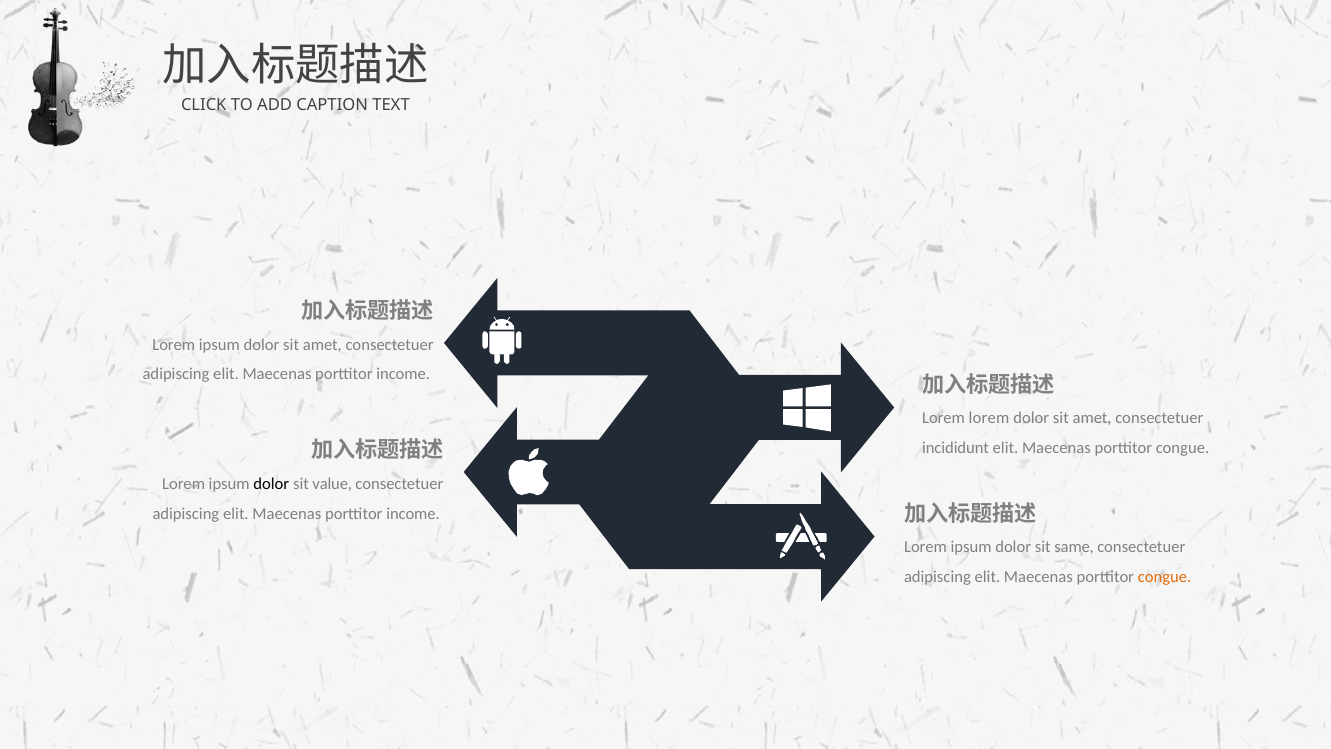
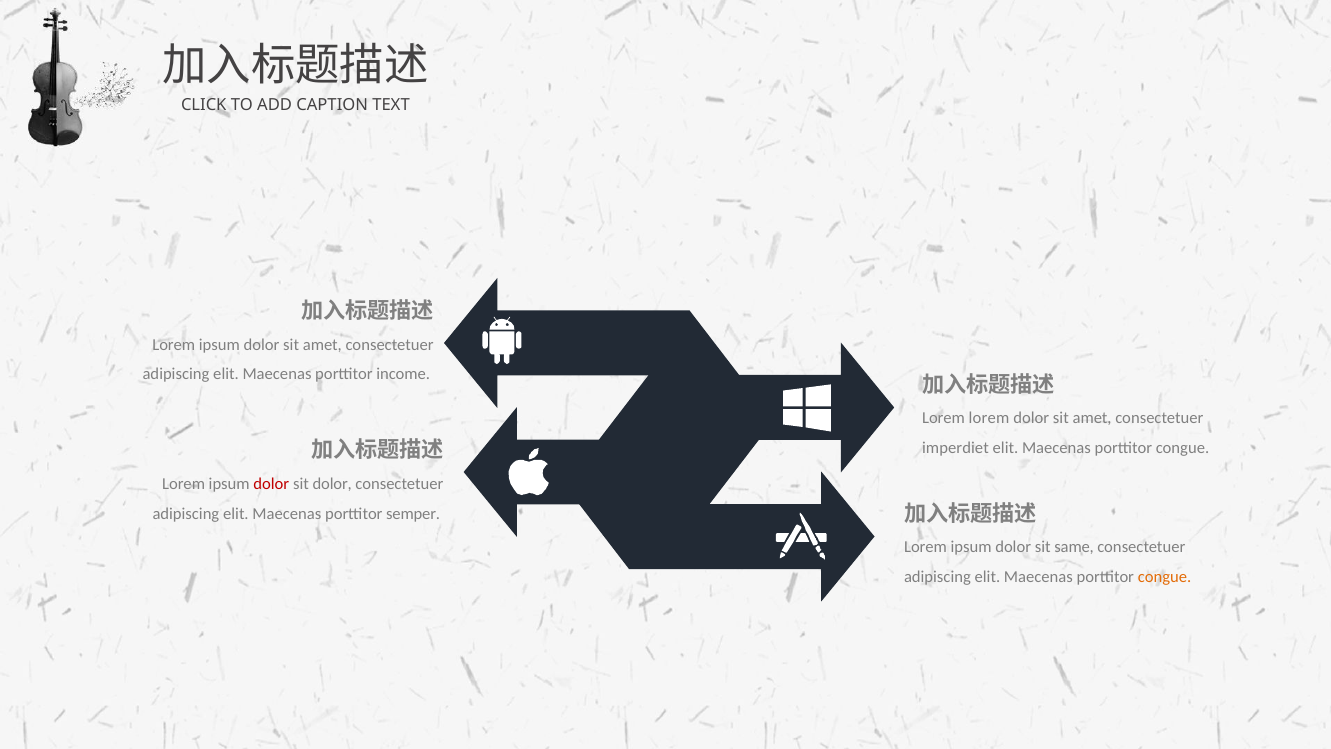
incididunt: incididunt -> imperdiet
dolor at (271, 484) colour: black -> red
sit value: value -> dolor
income at (413, 513): income -> semper
